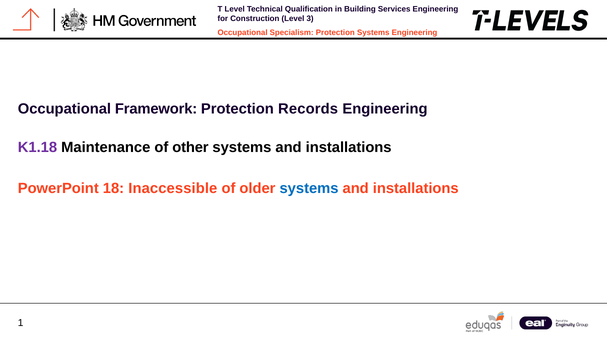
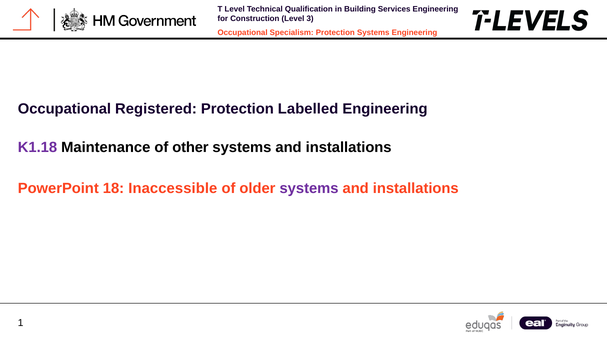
Framework: Framework -> Registered
Records: Records -> Labelled
systems at (309, 189) colour: blue -> purple
